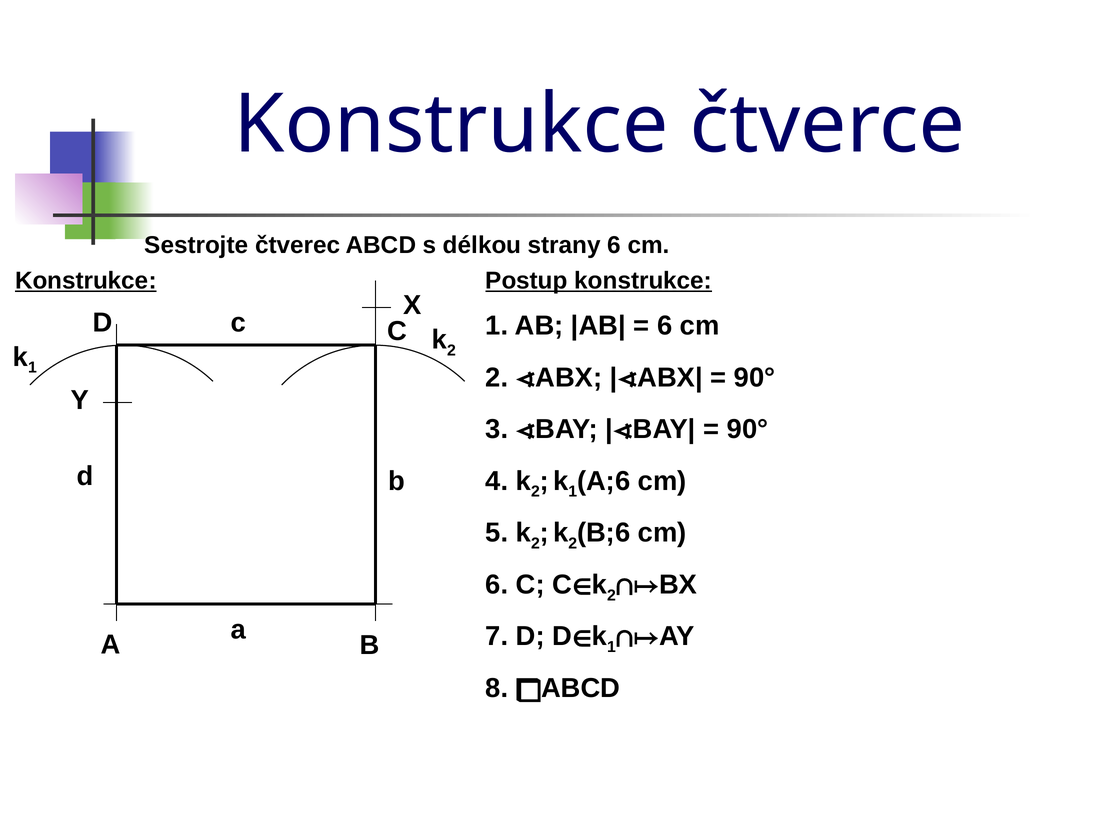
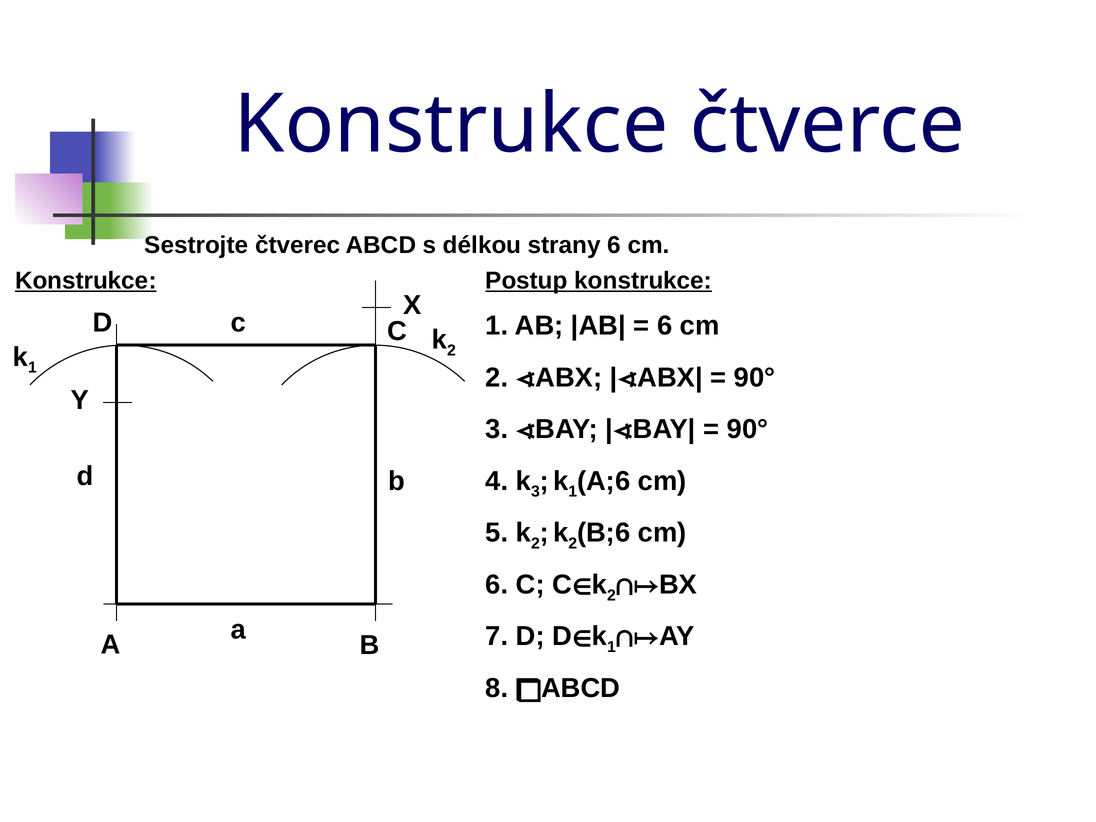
2 at (535, 492): 2 -> 3
